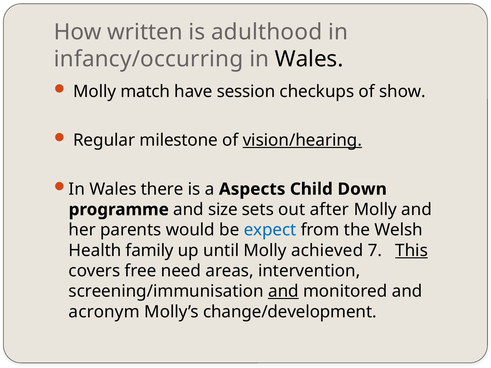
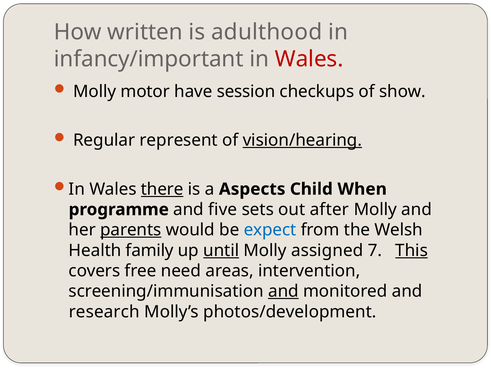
infancy/occurring: infancy/occurring -> infancy/important
Wales at (309, 59) colour: black -> red
match: match -> motor
milestone: milestone -> represent
there underline: none -> present
Down: Down -> When
size: size -> five
parents underline: none -> present
until underline: none -> present
achieved: achieved -> assigned
acronym: acronym -> research
change/development: change/development -> photos/development
